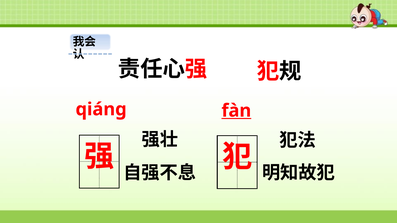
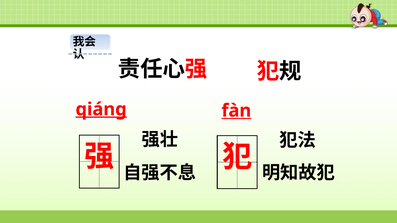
qiáng underline: none -> present
